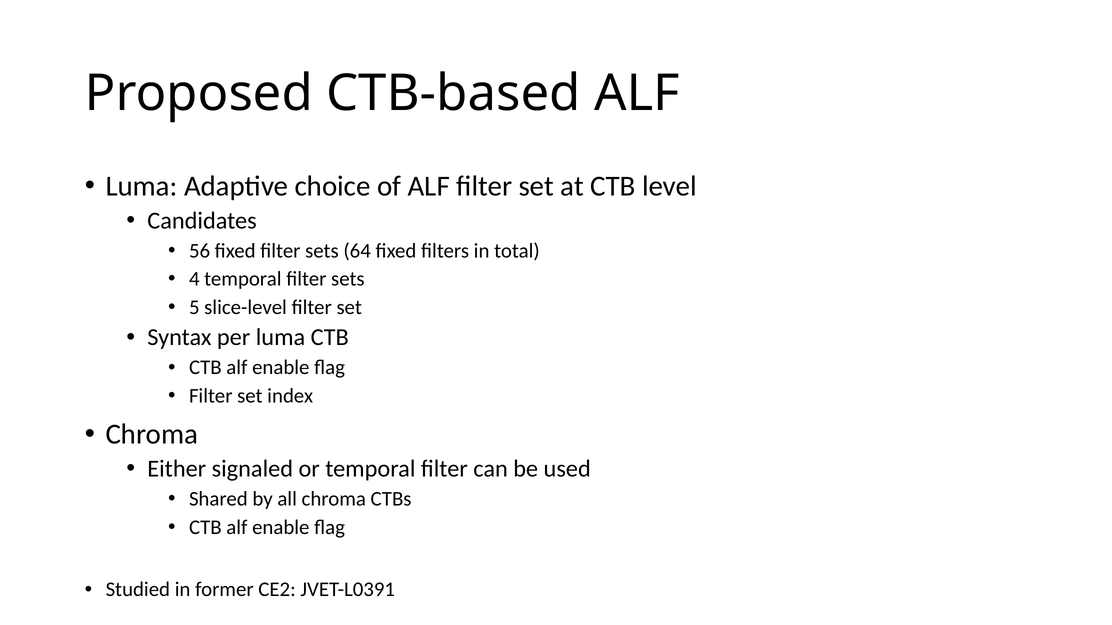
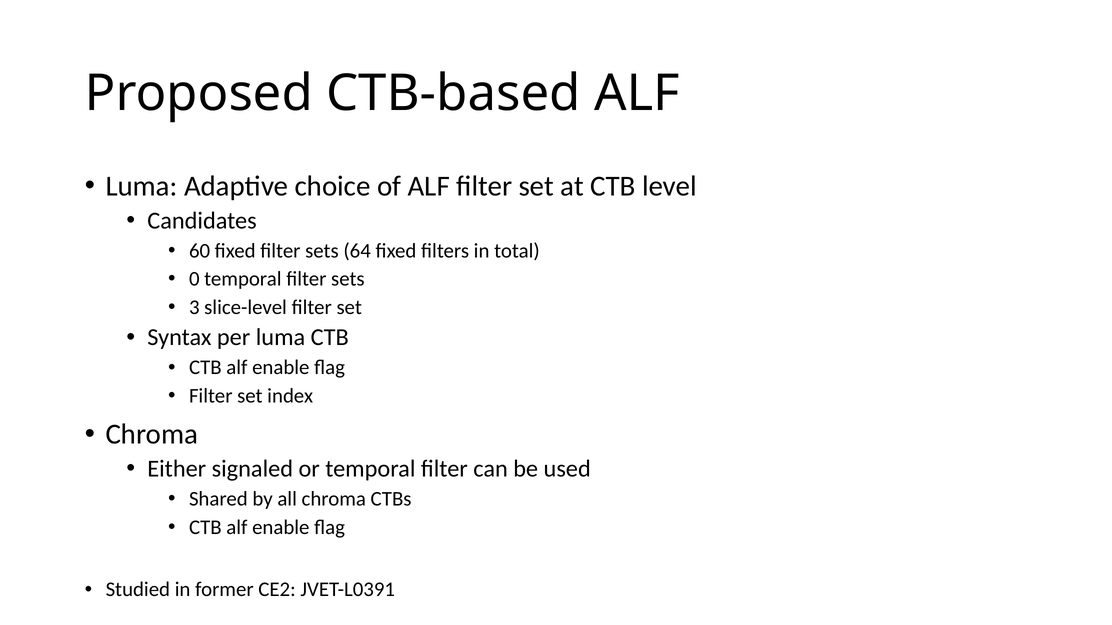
56: 56 -> 60
4: 4 -> 0
5: 5 -> 3
